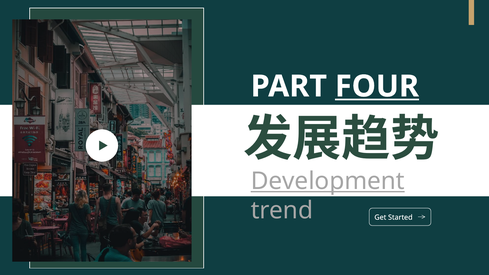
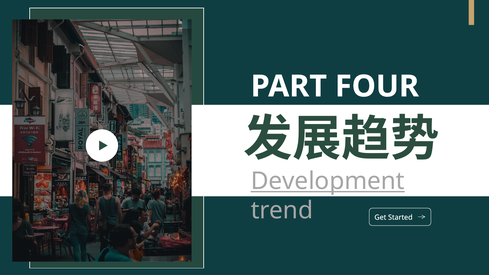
FOUR underline: present -> none
